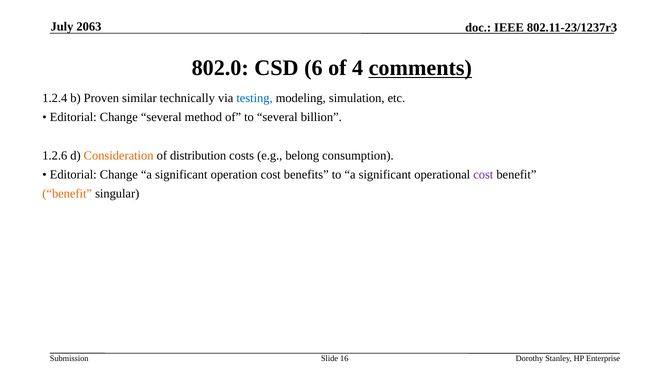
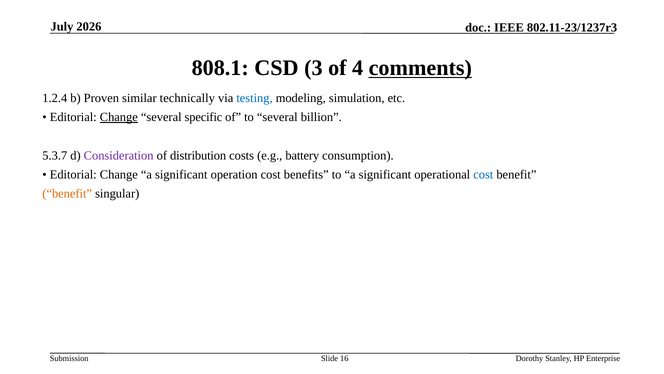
2063: 2063 -> 2026
802.0: 802.0 -> 808.1
6: 6 -> 3
Change at (119, 117) underline: none -> present
method: method -> specific
1.2.6: 1.2.6 -> 5.3.7
Consideration colour: orange -> purple
belong: belong -> battery
cost at (483, 174) colour: purple -> blue
